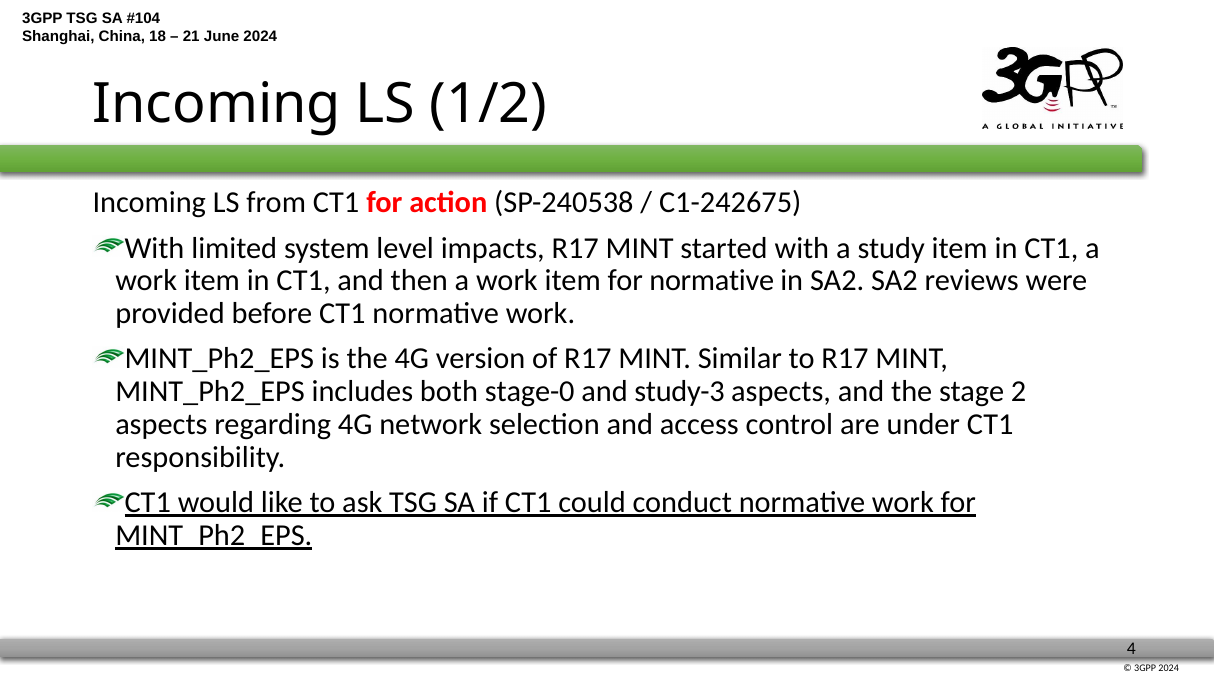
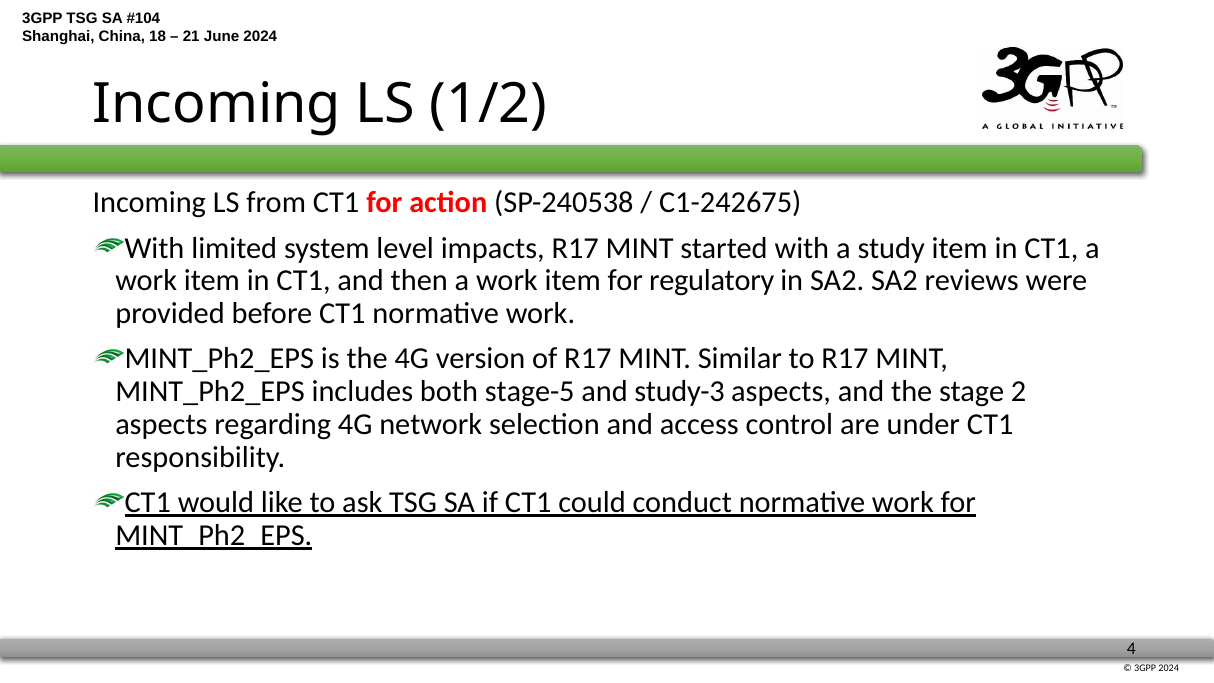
for normative: normative -> regulatory
stage-0: stage-0 -> stage-5
